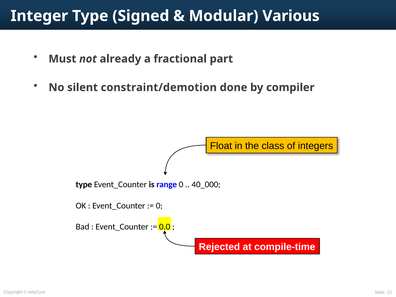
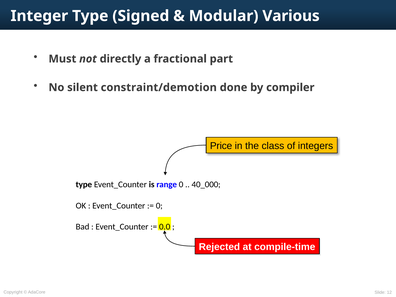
already: already -> directly
Float: Float -> Price
